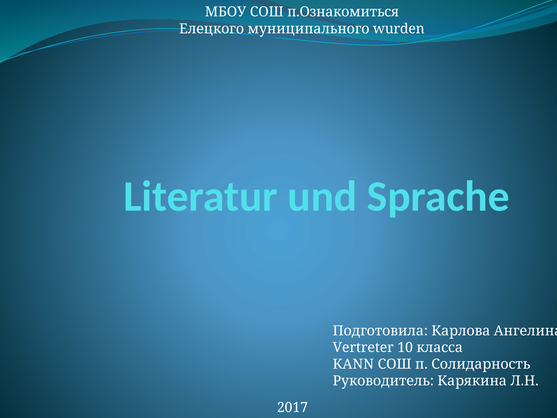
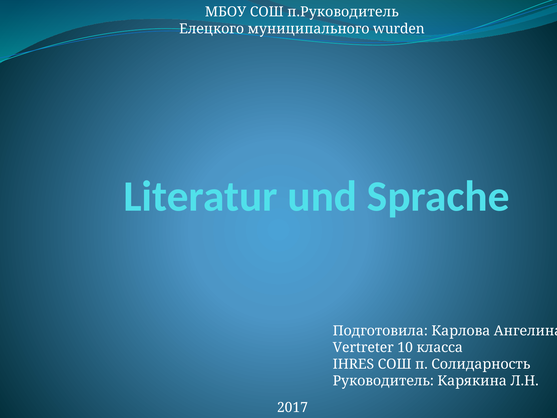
п.Ознакомиться: п.Ознакомиться -> п.Руководитель
KANN: KANN -> IHRES
